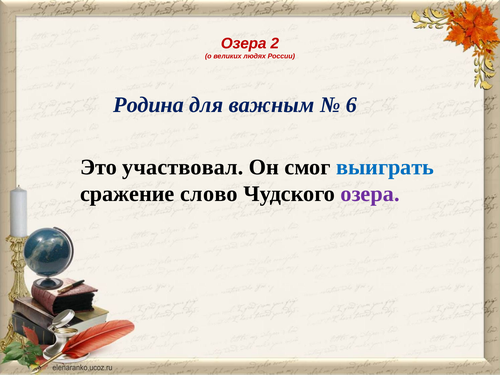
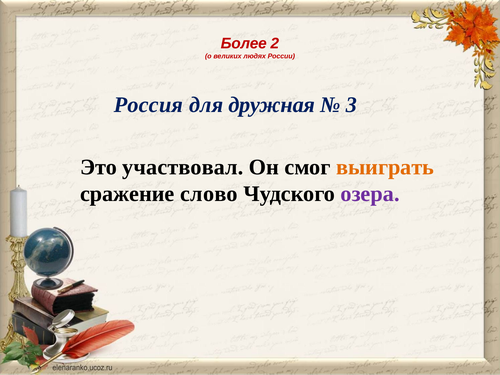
Озера at (244, 44): Озера -> Более
Родина: Родина -> Россия
важным: важным -> дружная
6: 6 -> 3
выиграть colour: blue -> orange
